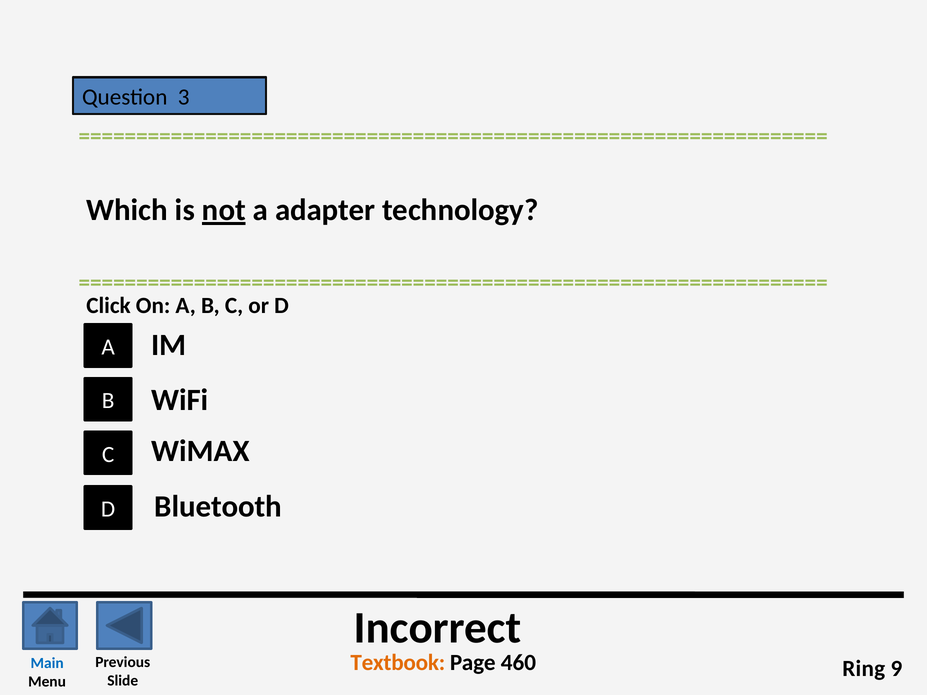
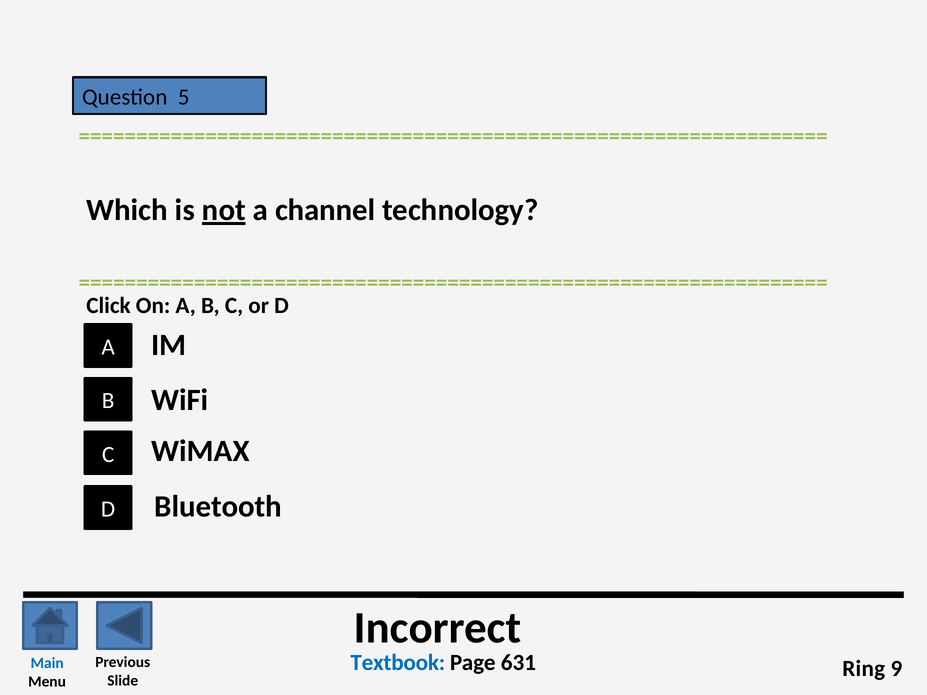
3: 3 -> 5
adapter: adapter -> channel
Textbook colour: orange -> blue
460: 460 -> 631
